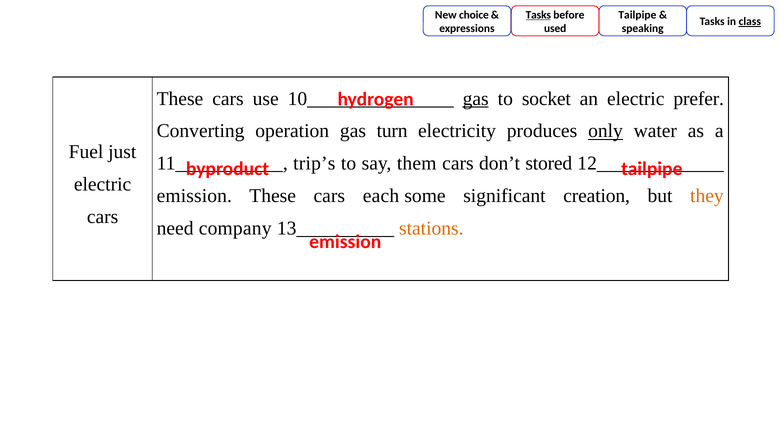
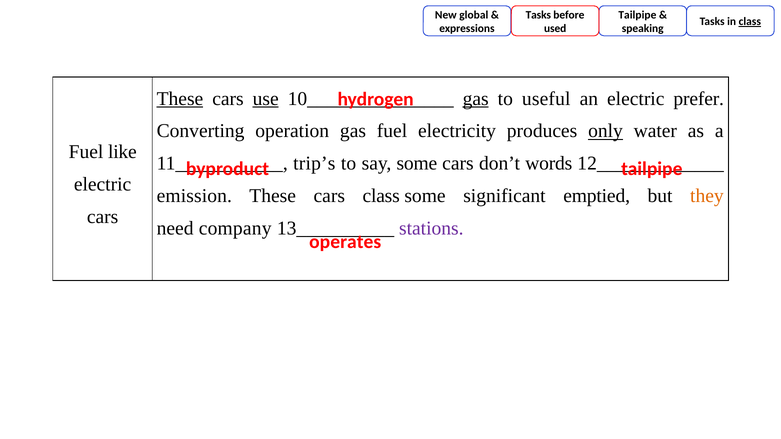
choice: choice -> global
Tasks at (538, 15) underline: present -> none
These at (180, 99) underline: none -> present
use underline: none -> present
socket: socket -> useful
gas turn: turn -> fuel
just: just -> like
say them: them -> some
stored: stored -> words
cars each: each -> class
creation: creation -> emptied
stations colour: orange -> purple
emission at (345, 242): emission -> operates
